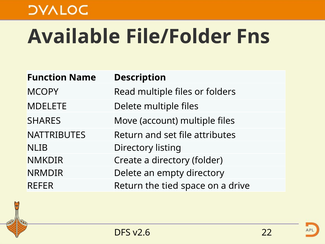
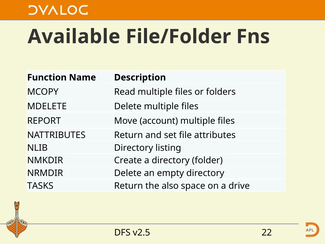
SHARES: SHARES -> REPORT
REFER: REFER -> TASKS
tied: tied -> also
v2.6: v2.6 -> v2.5
